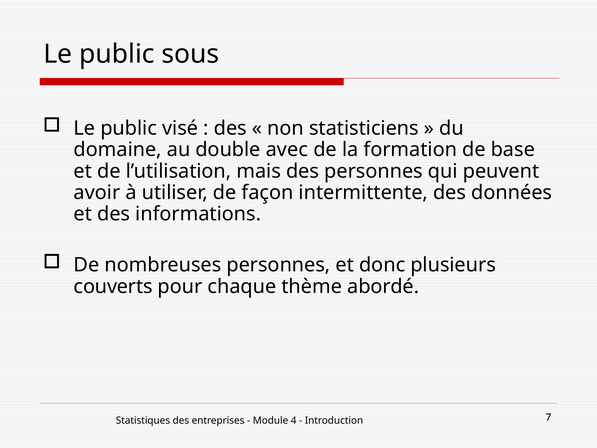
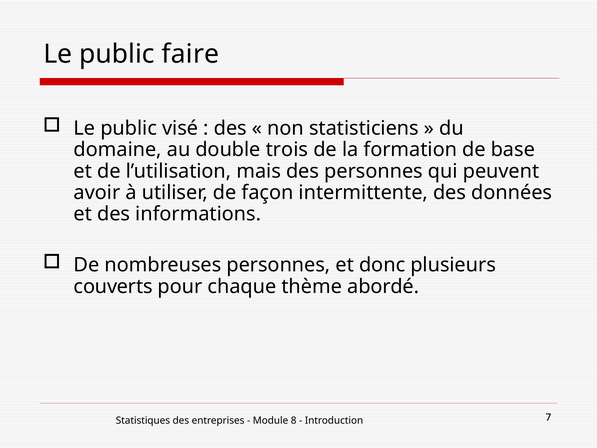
sous: sous -> faire
avec: avec -> trois
4: 4 -> 8
